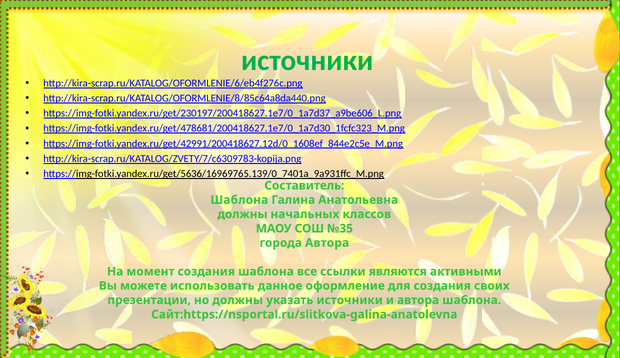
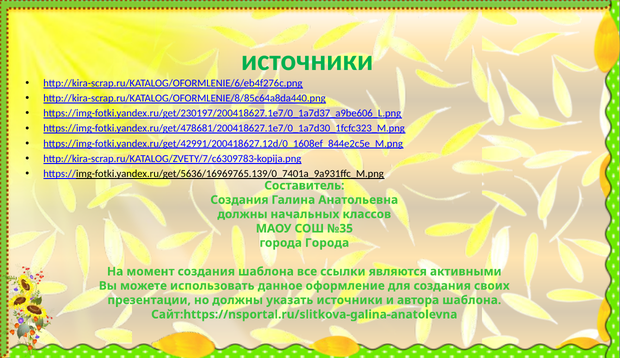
Шаблона at (239, 200): Шаблона -> Создания
города Автора: Автора -> Города
